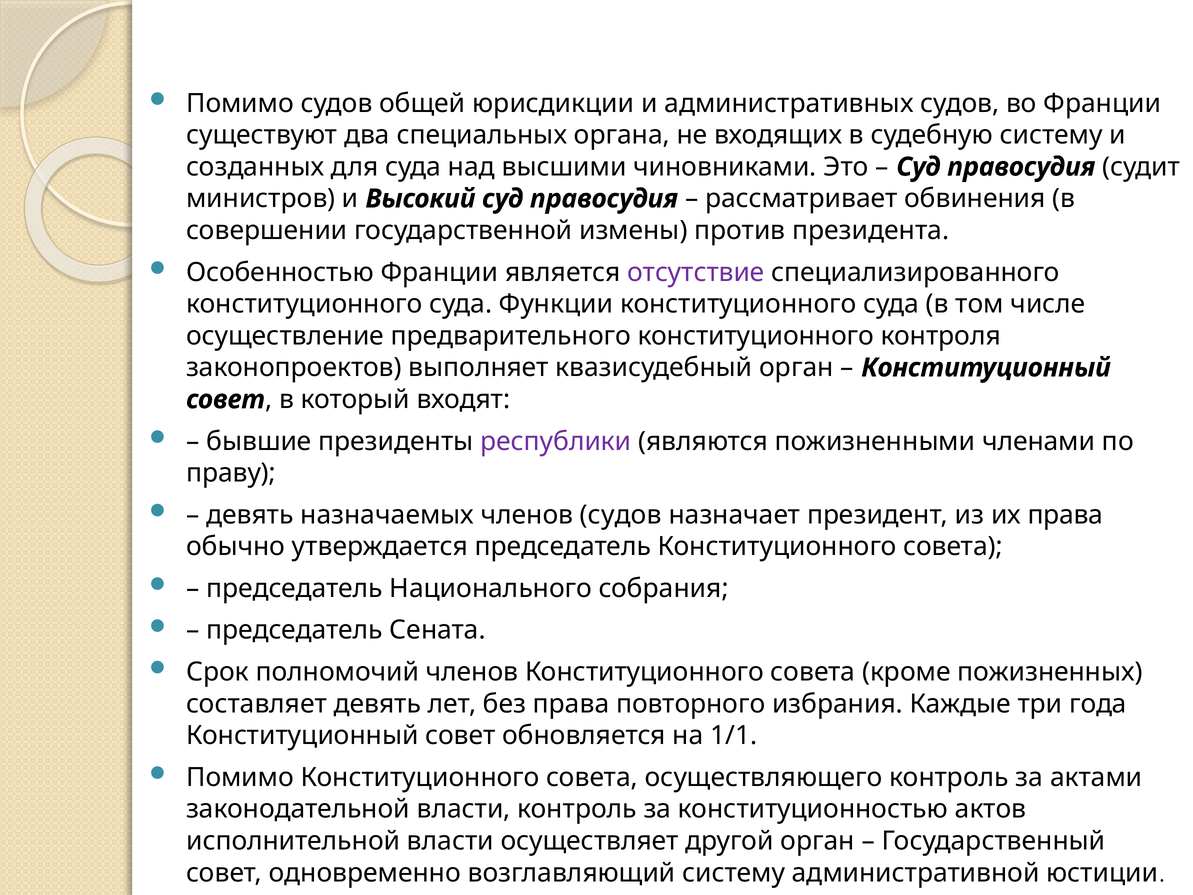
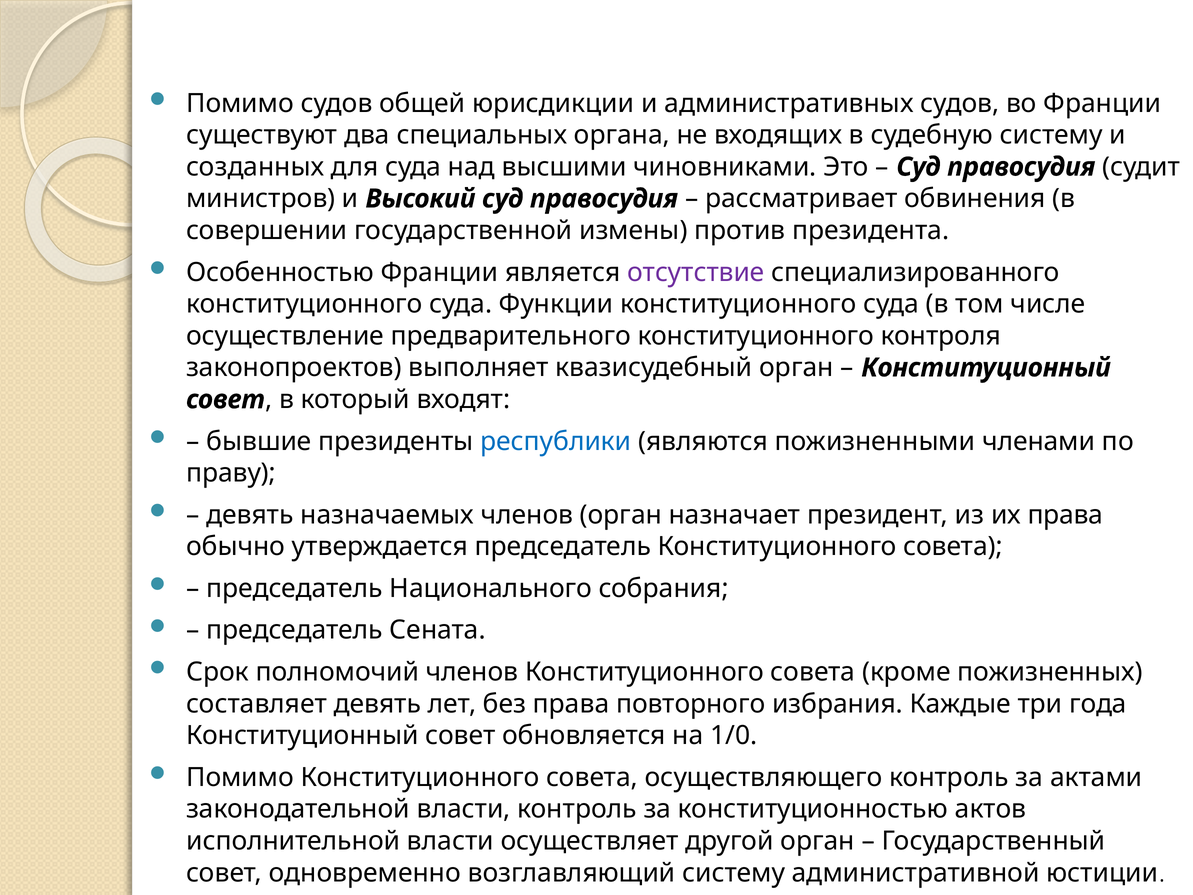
республики colour: purple -> blue
членов судов: судов -> орган
1/1: 1/1 -> 1/0
